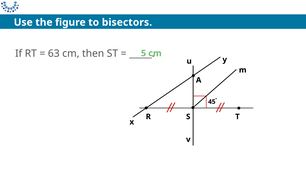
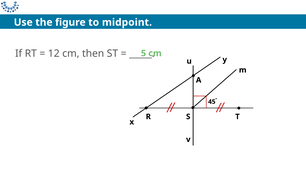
bisectors: bisectors -> midpoint
63: 63 -> 12
